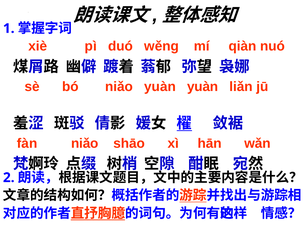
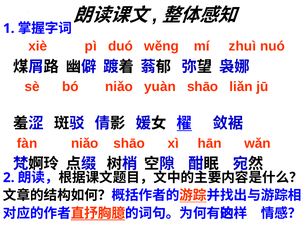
qiàn: qiàn -> zhuì
yuàn yuàn: yuàn -> shāo
